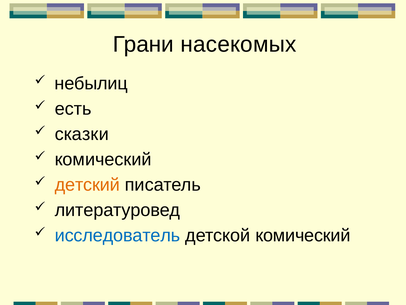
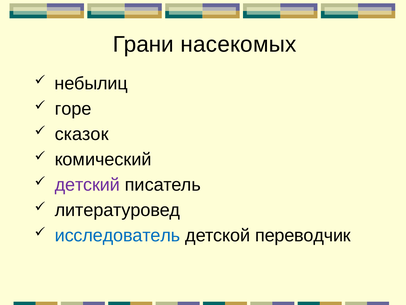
есть: есть -> горе
сказки: сказки -> сказок
детский colour: orange -> purple
детской комический: комический -> переводчик
